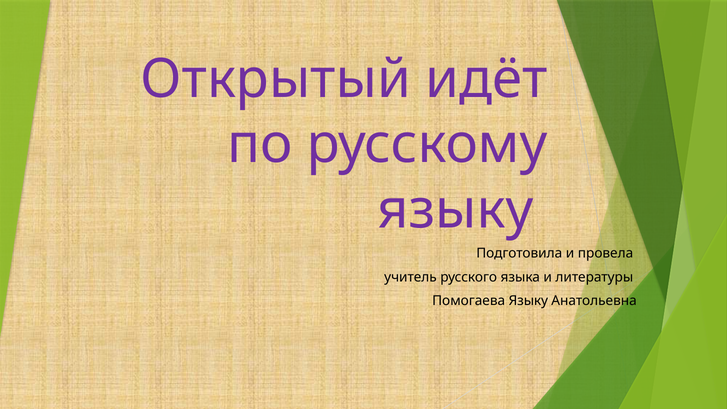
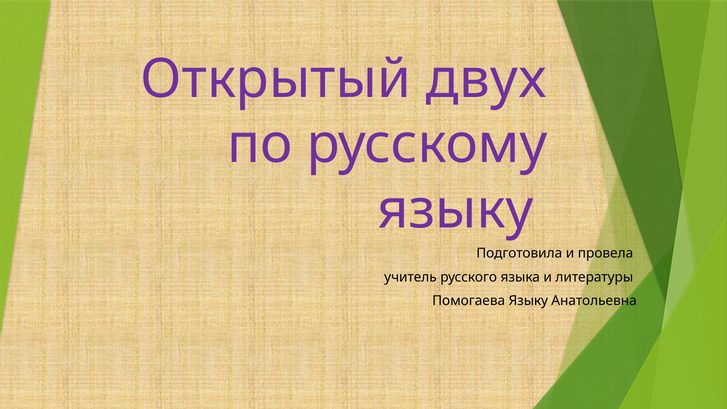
идёт: идёт -> двух
